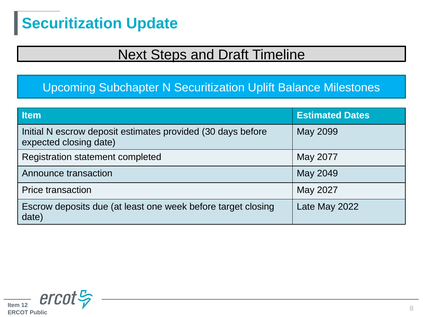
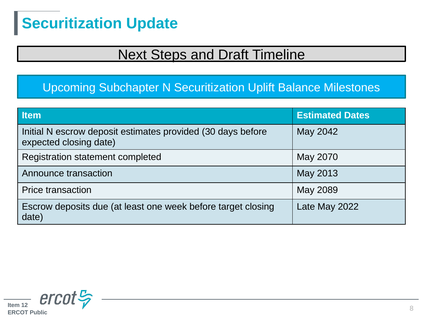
2099: 2099 -> 2042
2077: 2077 -> 2070
2049: 2049 -> 2013
2027: 2027 -> 2089
